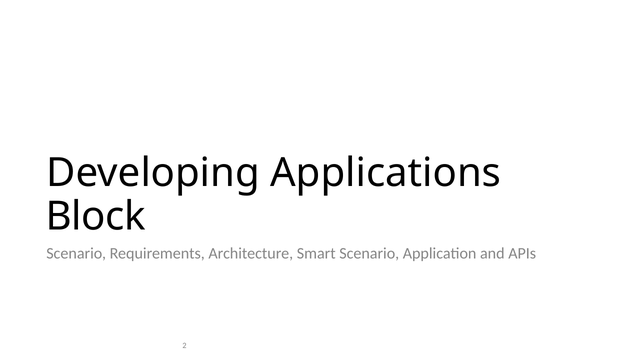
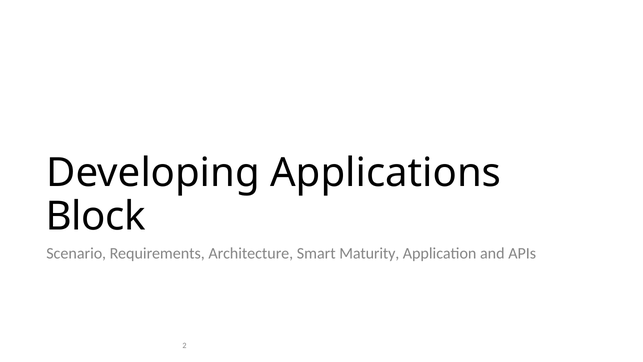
Smart Scenario: Scenario -> Maturity
